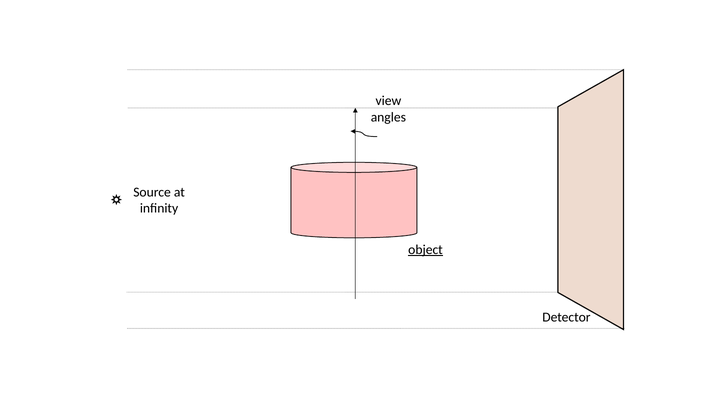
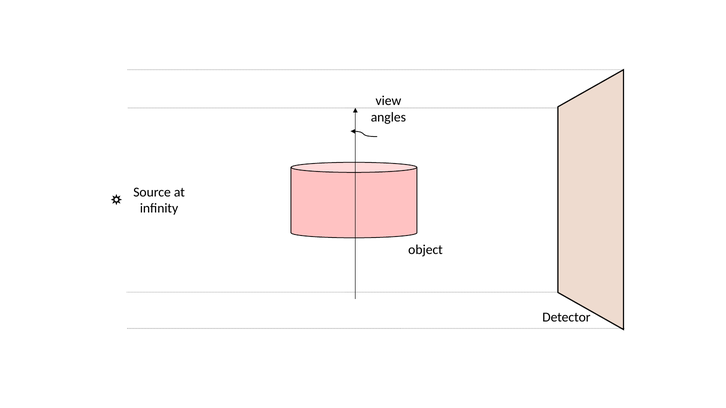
object underline: present -> none
